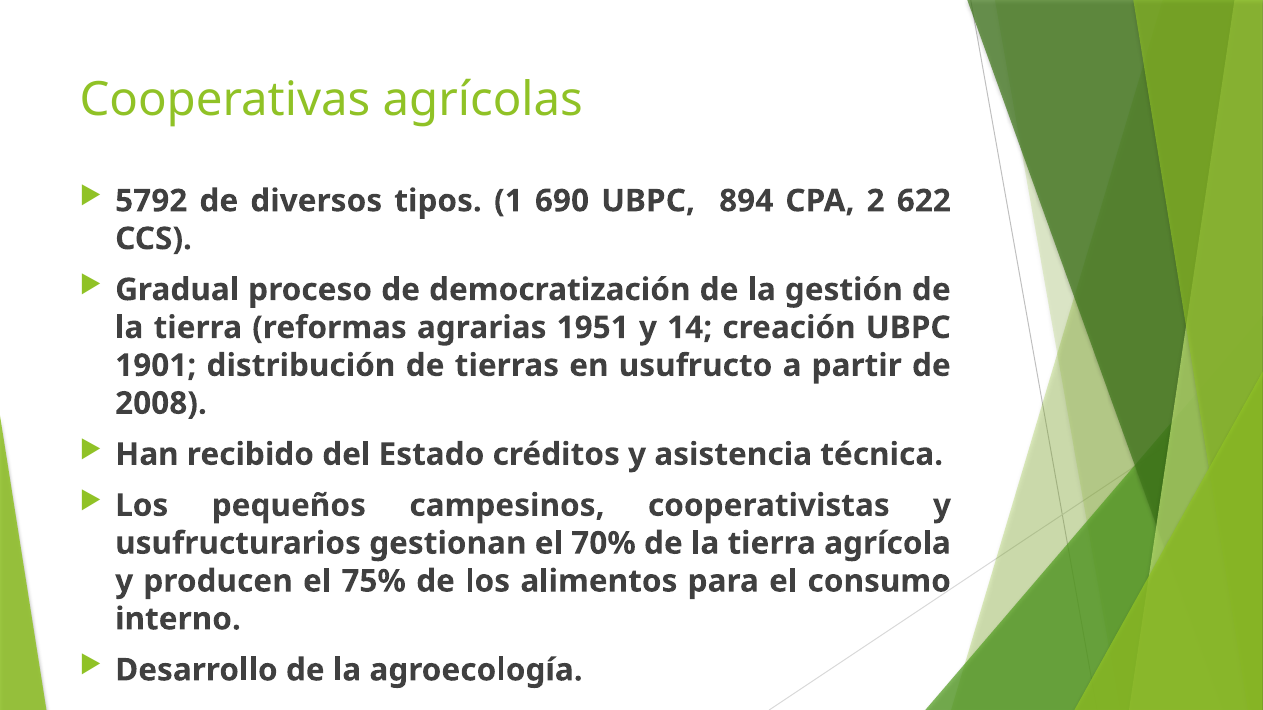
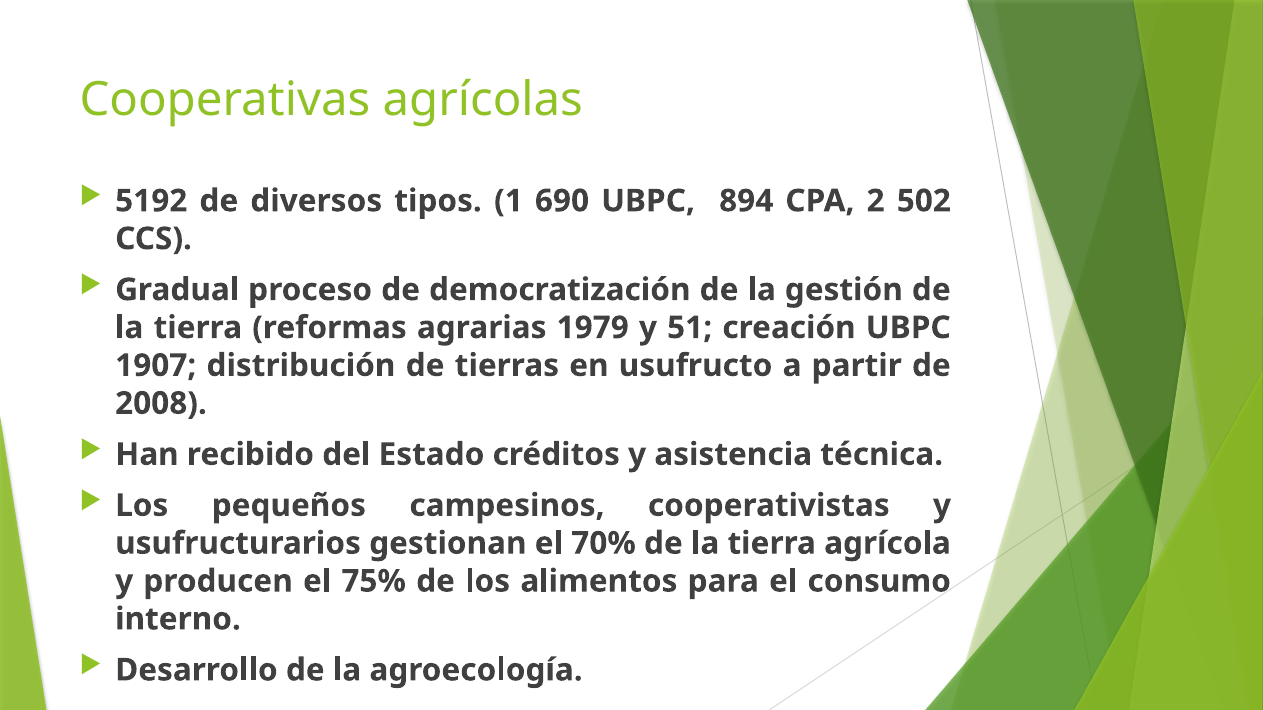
5792: 5792 -> 5192
622: 622 -> 502
1951: 1951 -> 1979
14: 14 -> 51
1901: 1901 -> 1907
